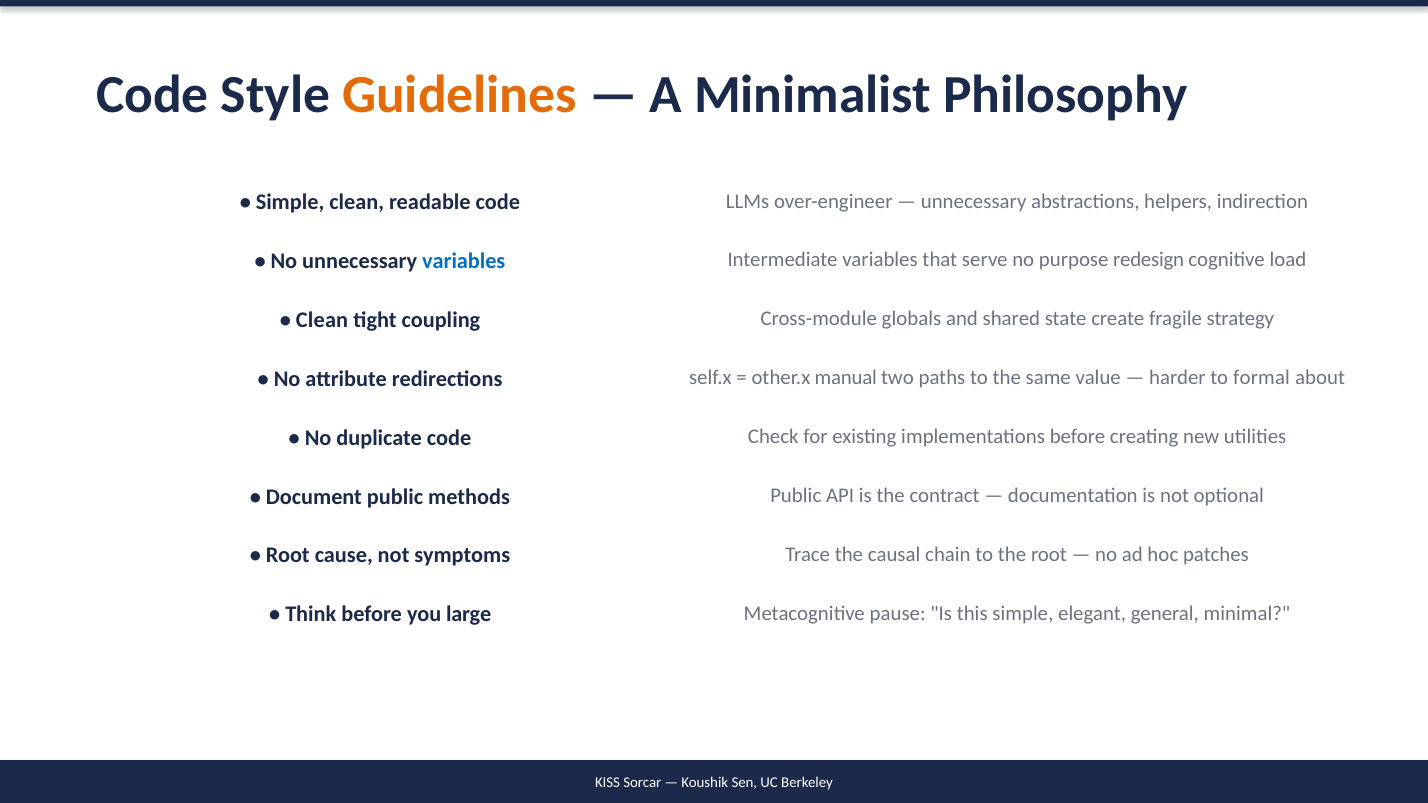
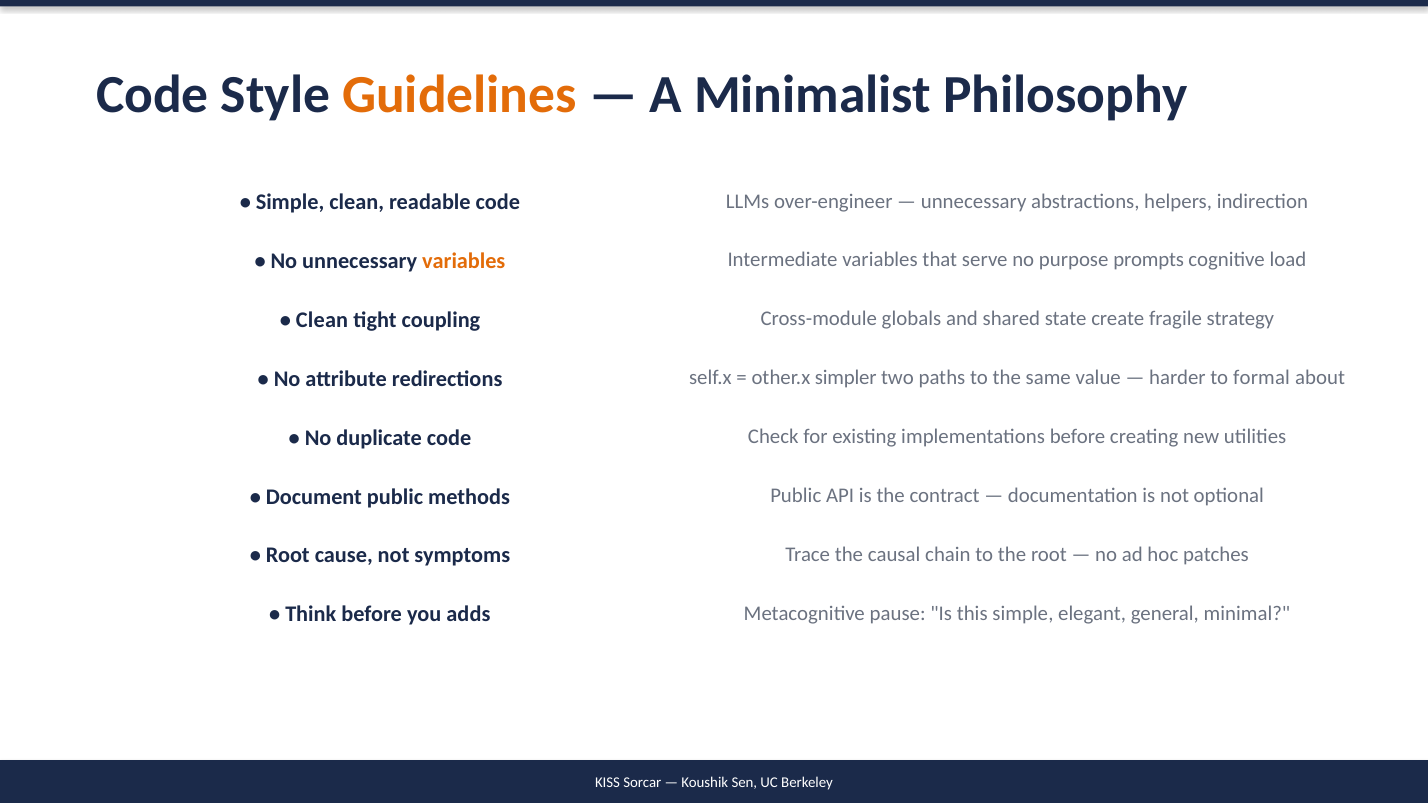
variables at (464, 261) colour: blue -> orange
redesign: redesign -> prompts
manual: manual -> simpler
large: large -> adds
